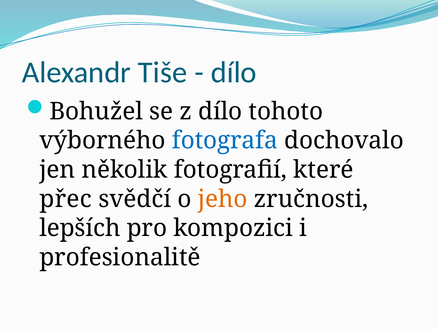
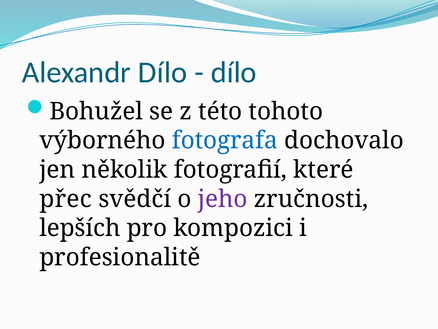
Alexandr Tiše: Tiše -> Dílo
z dílo: dílo -> této
jeho colour: orange -> purple
